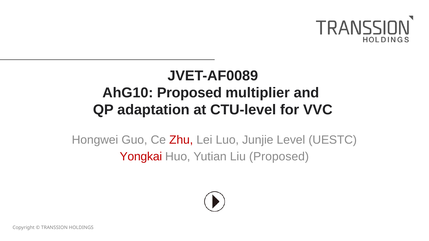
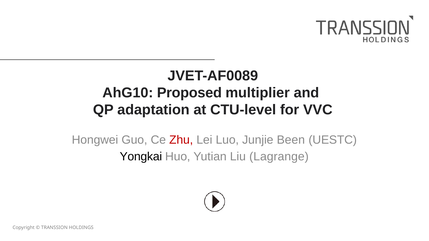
Level: Level -> Been
Yongkai colour: red -> black
Liu Proposed: Proposed -> Lagrange
